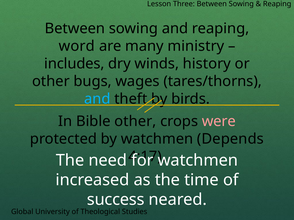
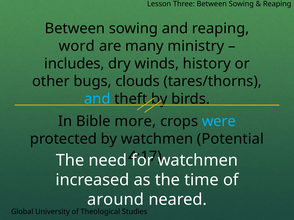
wages: wages -> clouds
Bible other: other -> more
were colour: pink -> light blue
Depends: Depends -> Potential
success: success -> around
